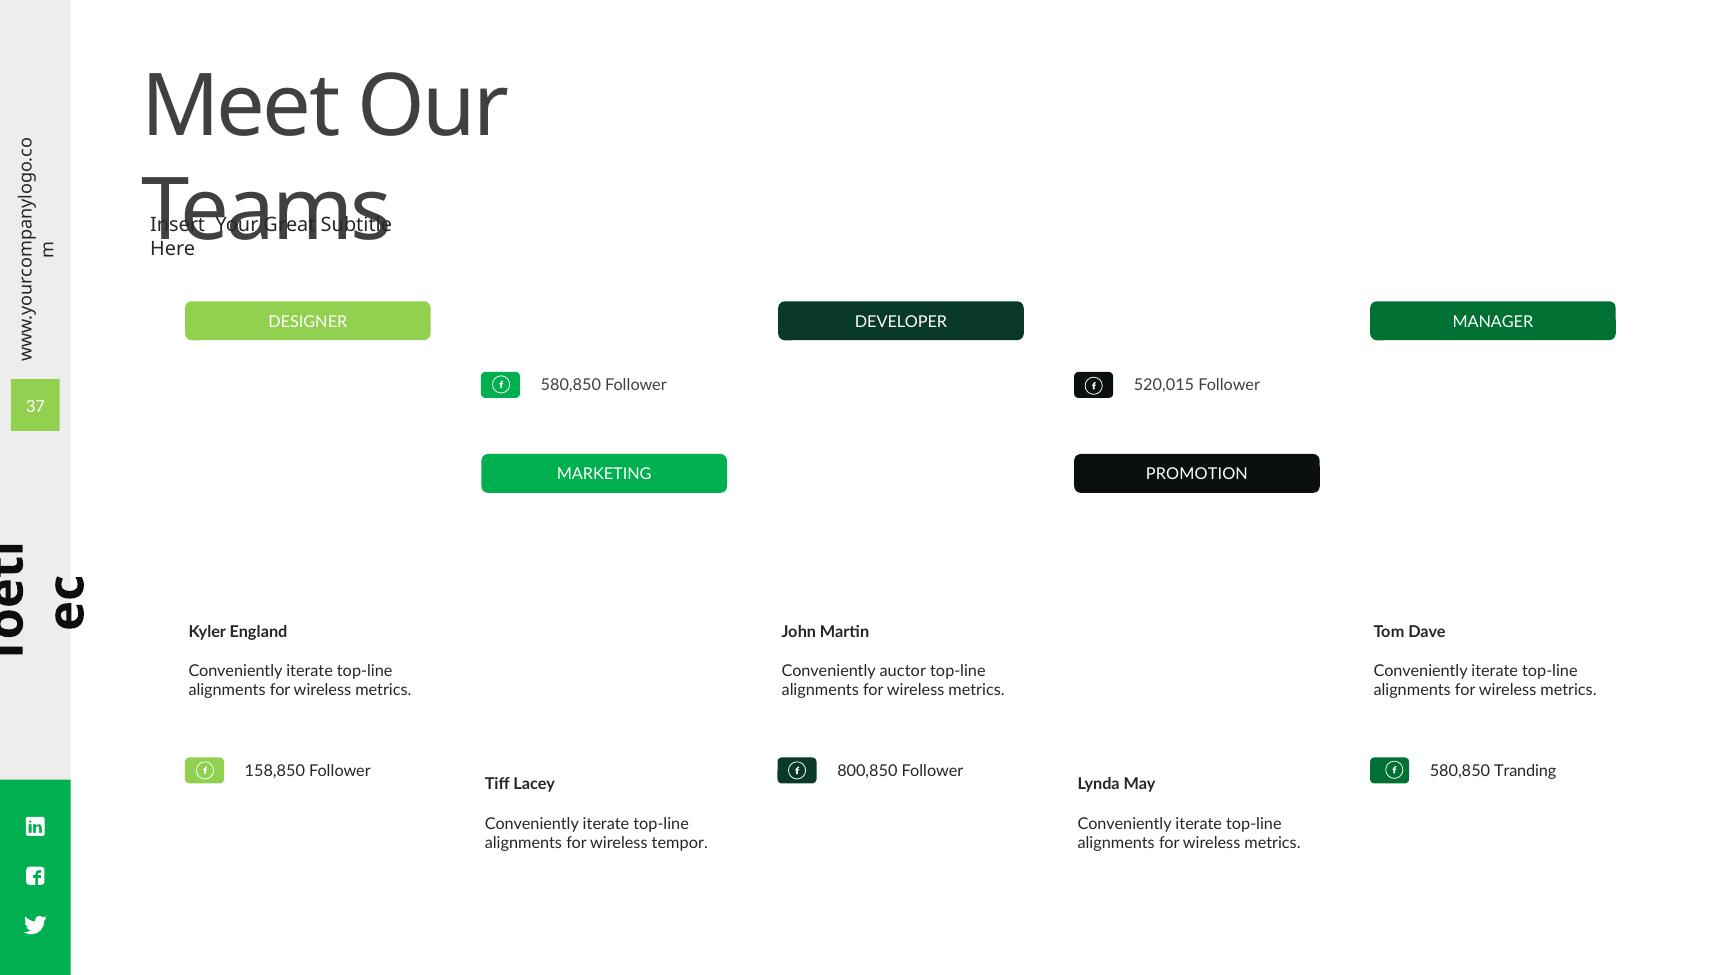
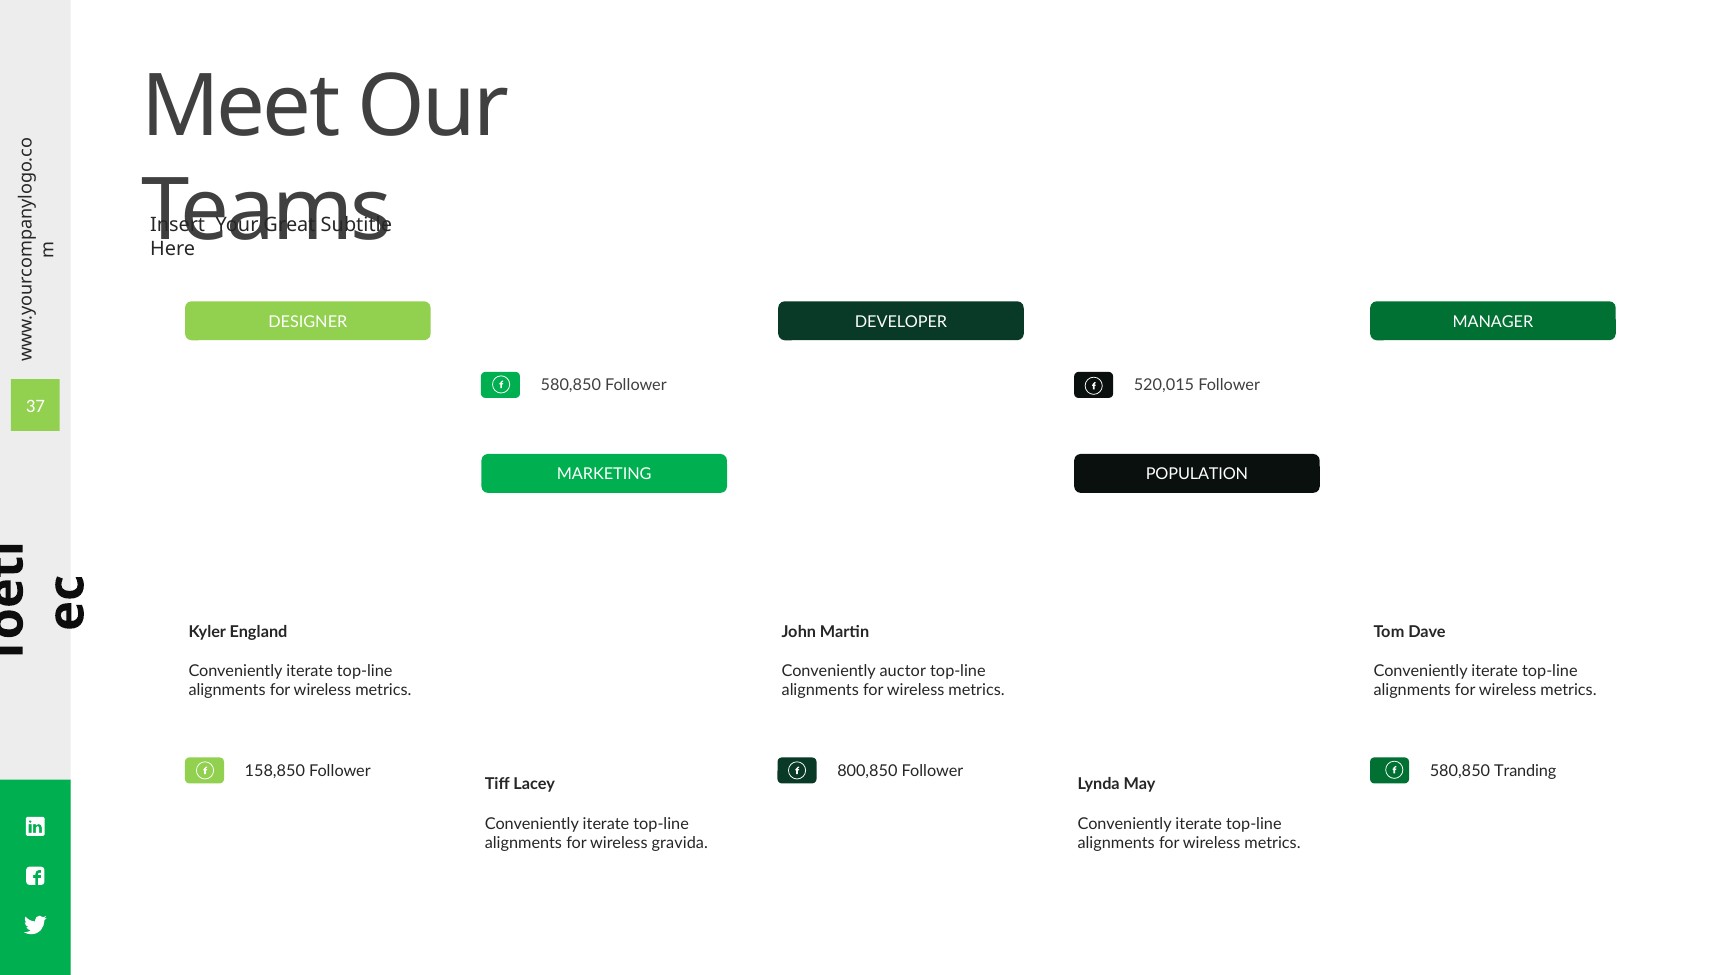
PROMOTION: PROMOTION -> POPULATION
tempor: tempor -> gravida
